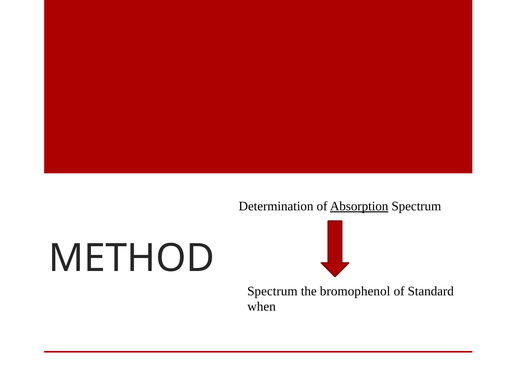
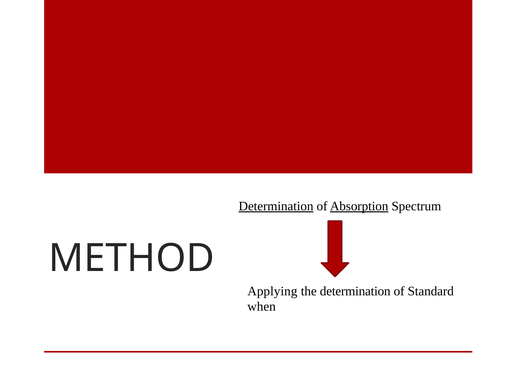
Determination at (276, 206) underline: none -> present
Spectrum at (272, 291): Spectrum -> Applying
the bromophenol: bromophenol -> determination
